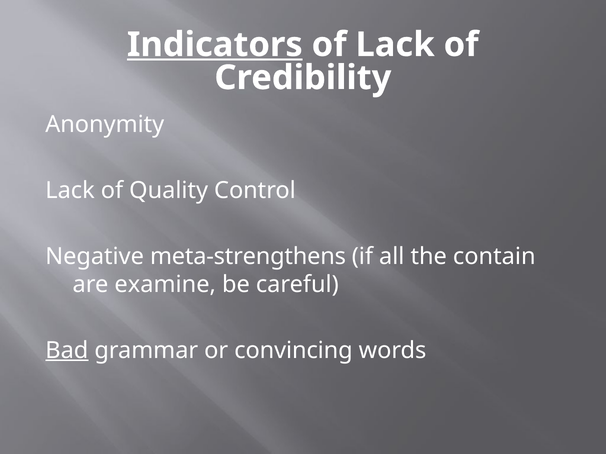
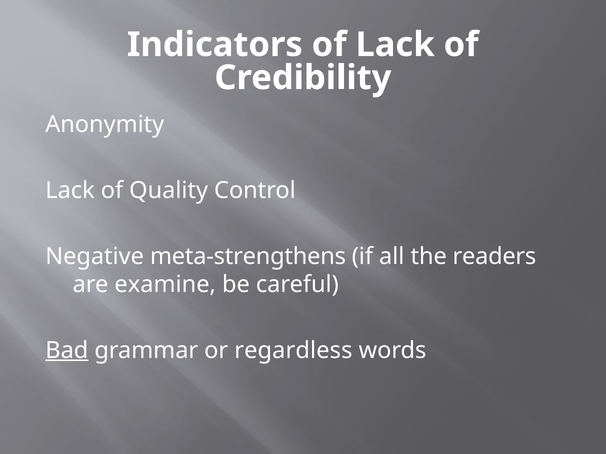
Indicators underline: present -> none
contain: contain -> readers
convincing: convincing -> regardless
